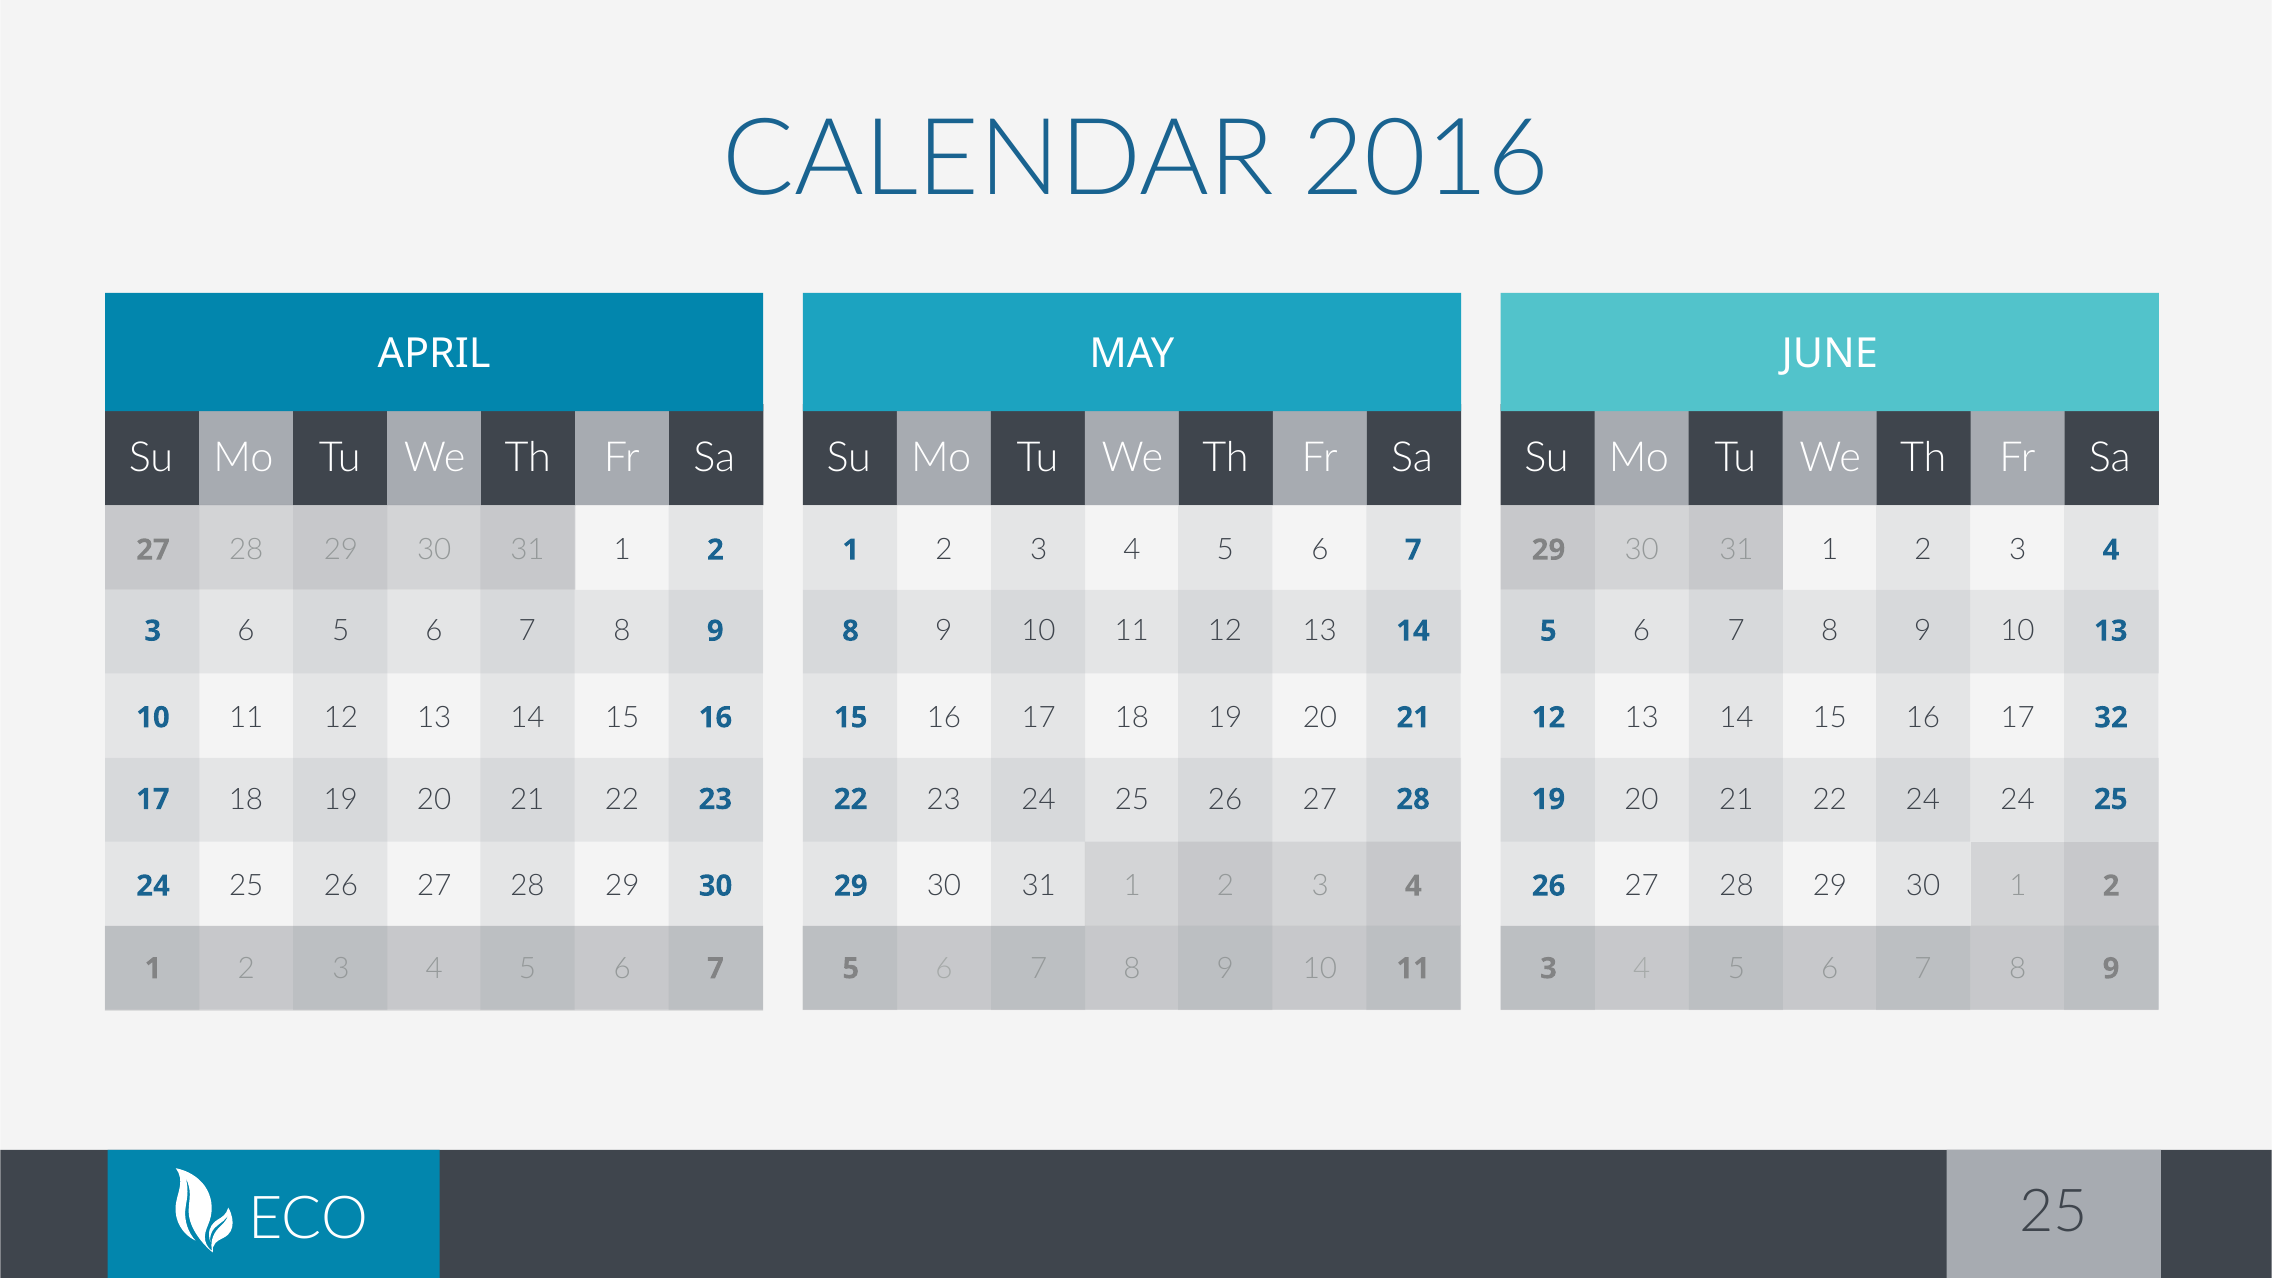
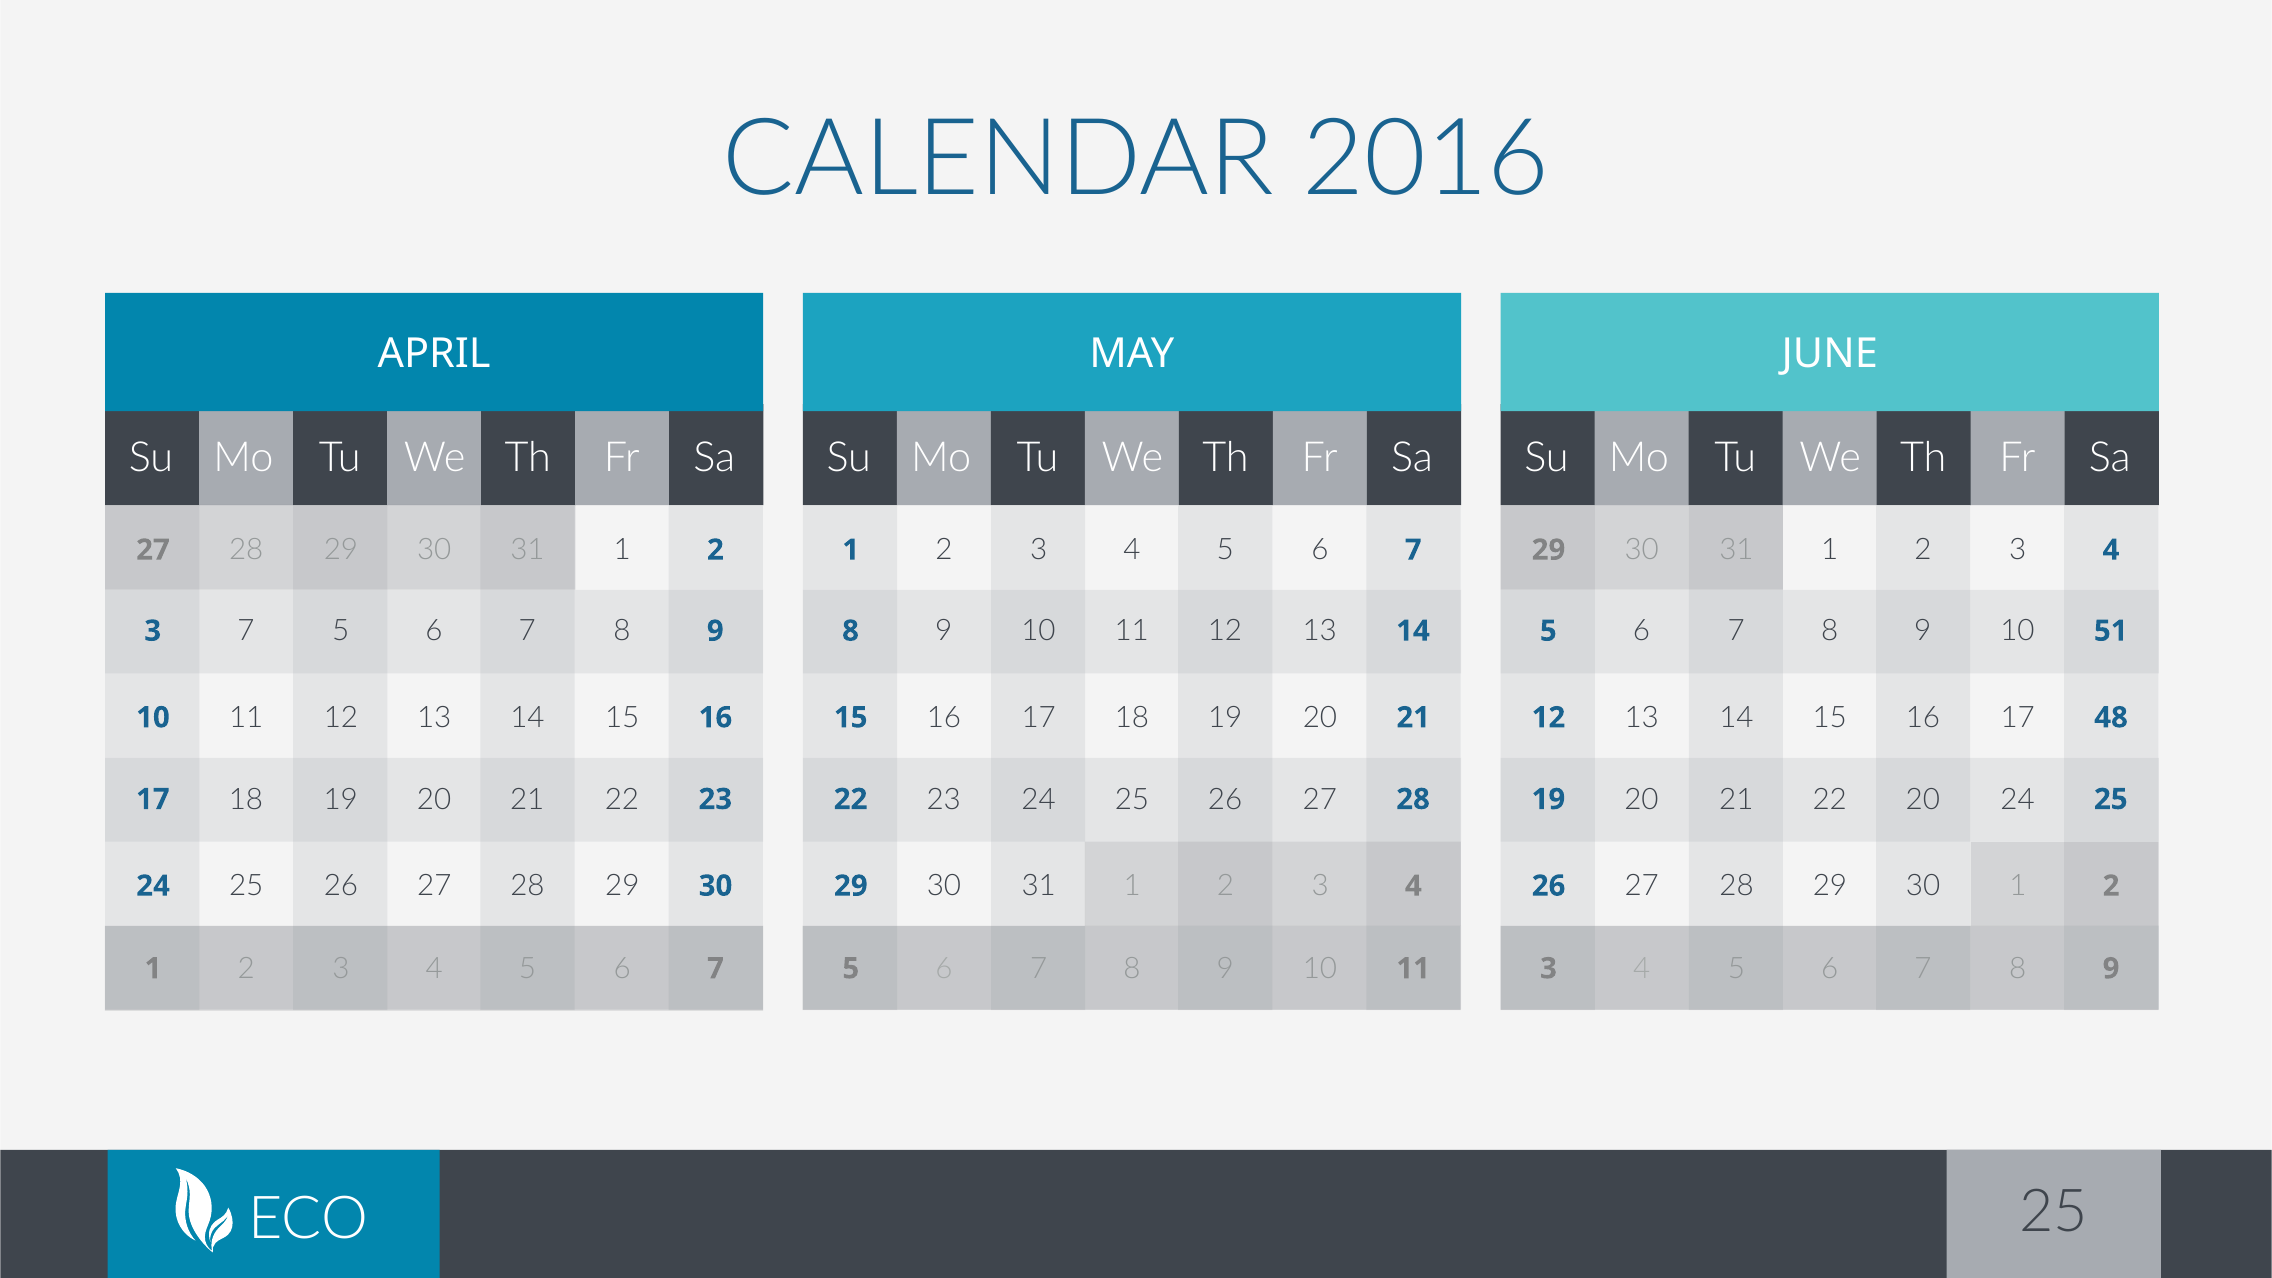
10 13: 13 -> 51
3 6: 6 -> 7
32: 32 -> 48
22 24: 24 -> 20
